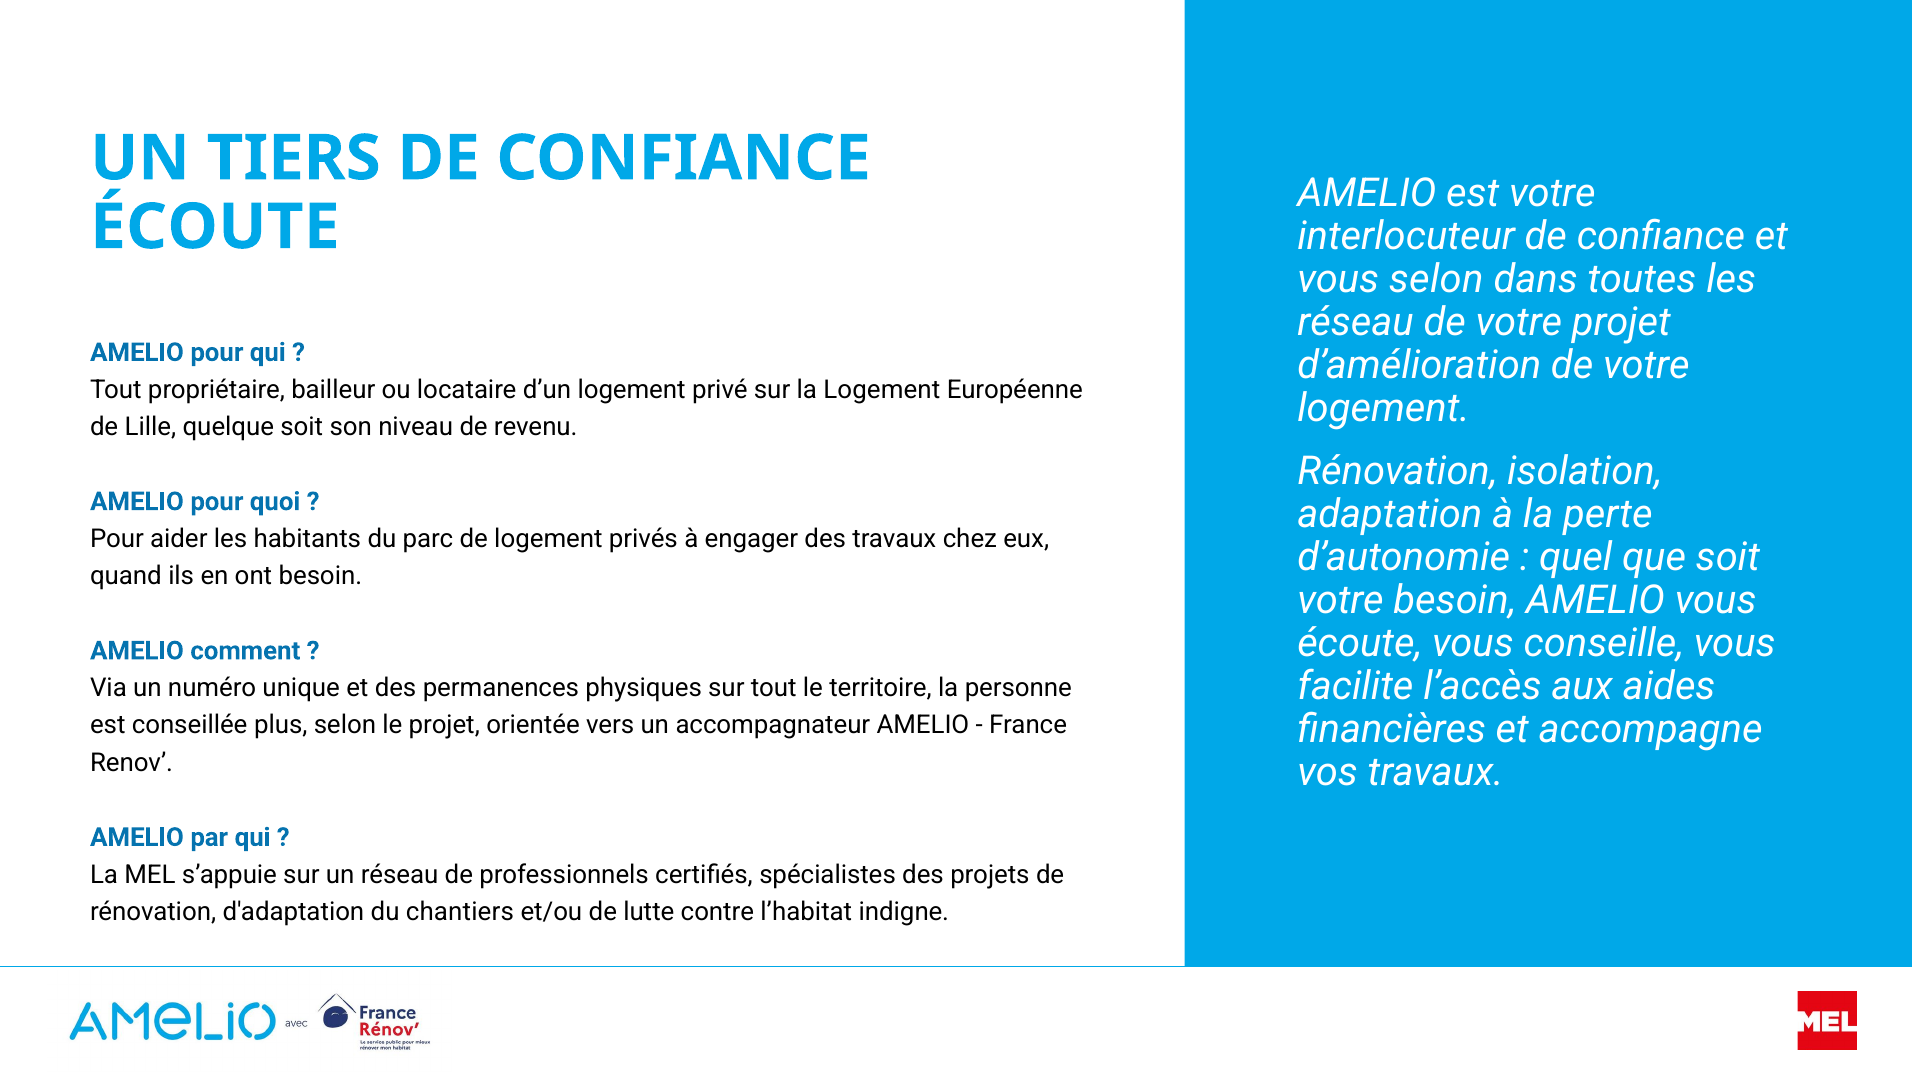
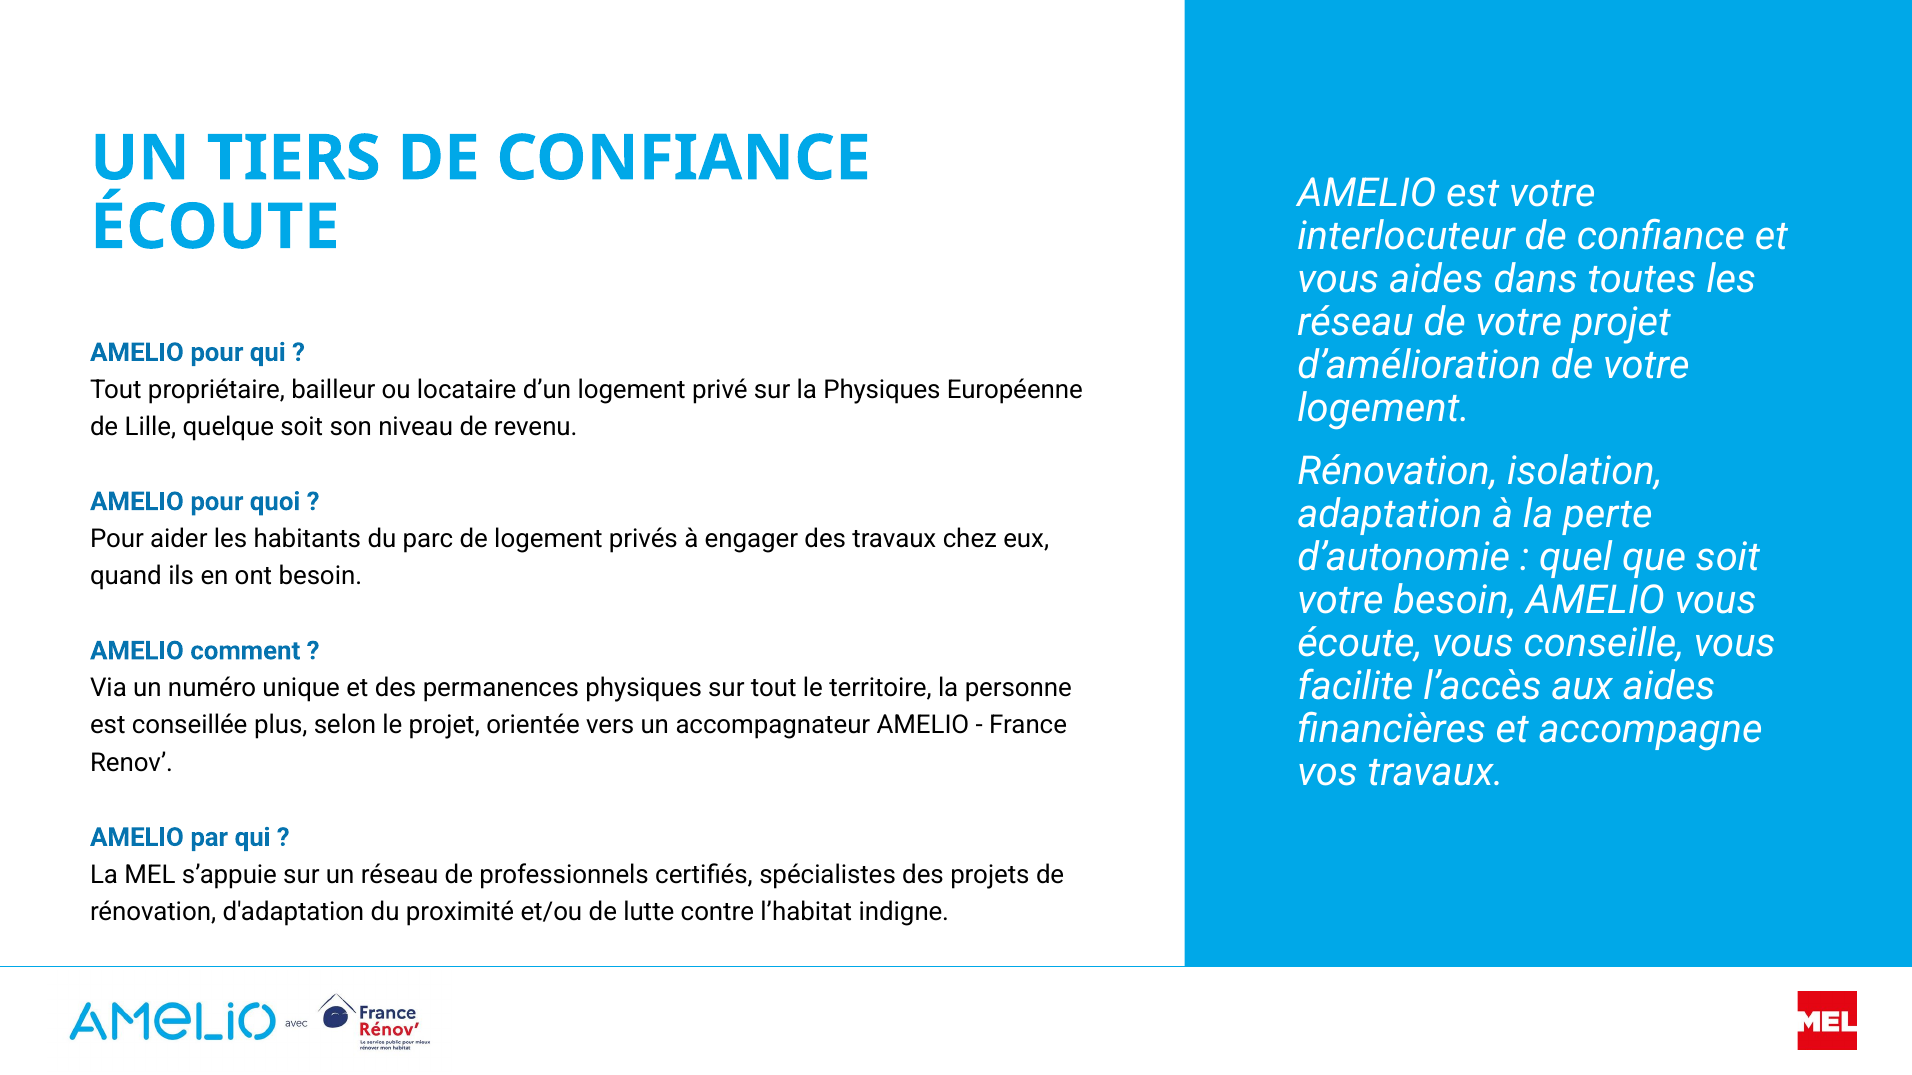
vous selon: selon -> aides
la Logement: Logement -> Physiques
chantiers: chantiers -> proximité
